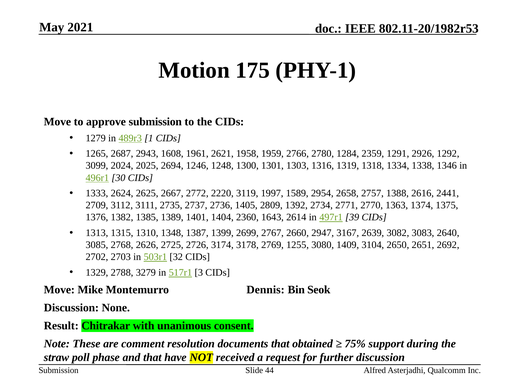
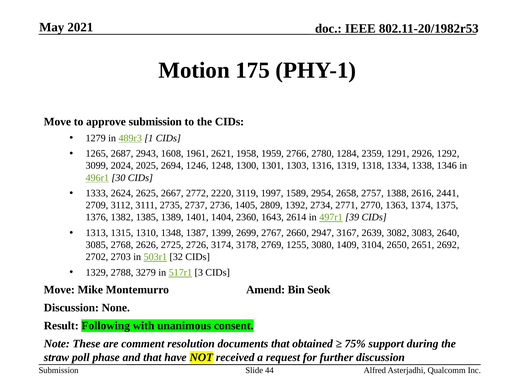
Dennis: Dennis -> Amend
Chitrakar: Chitrakar -> Following
